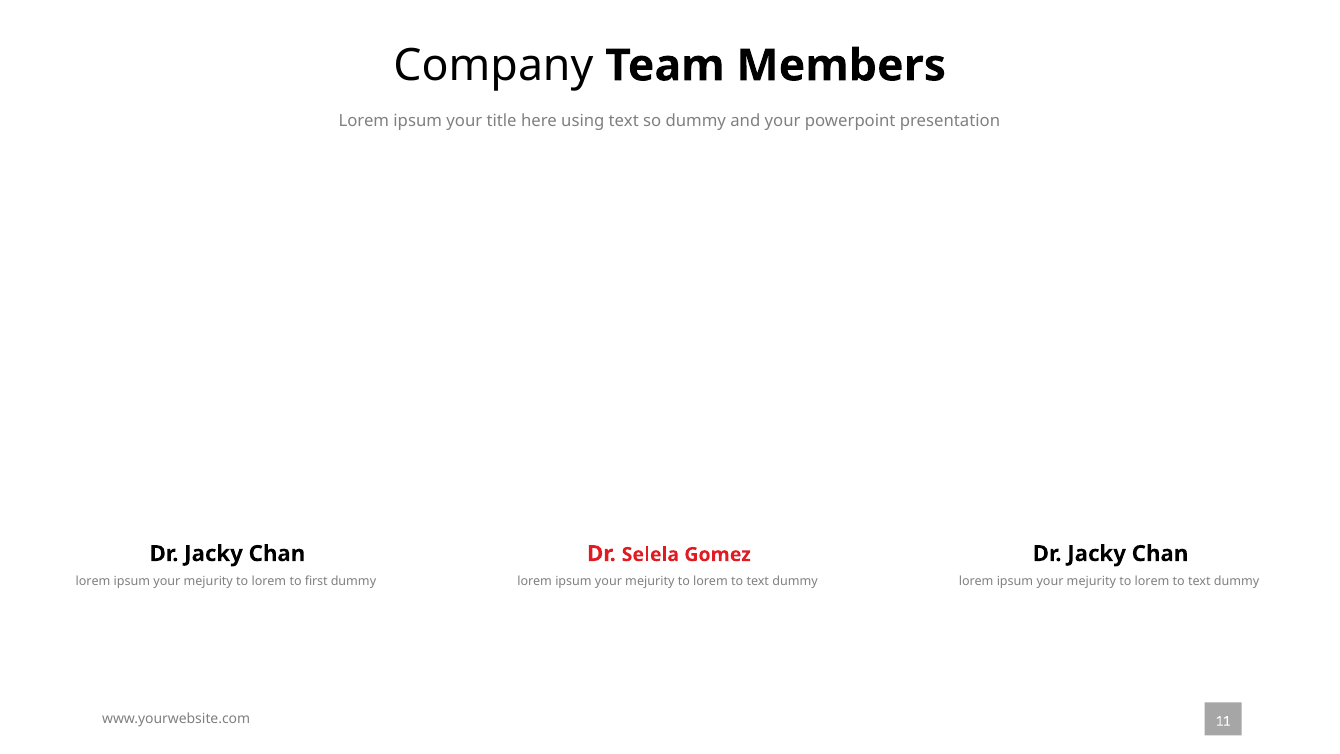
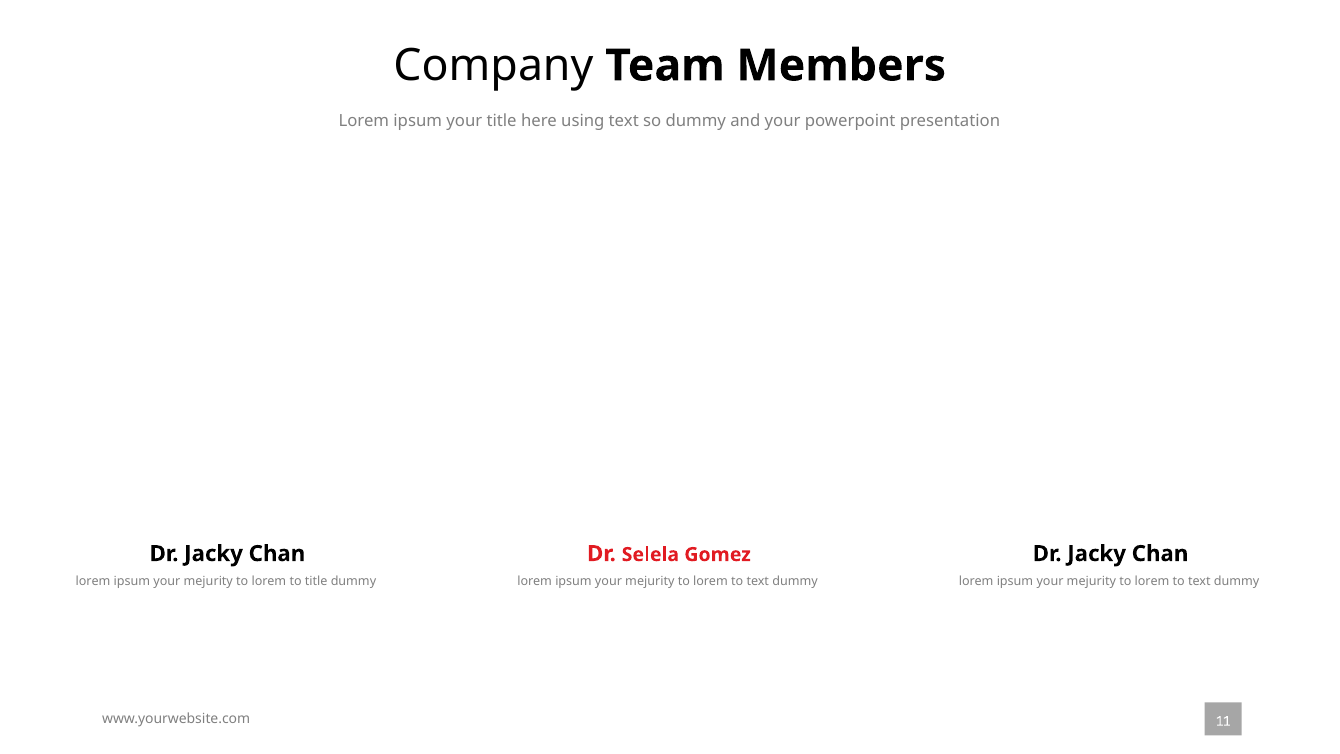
to first: first -> title
